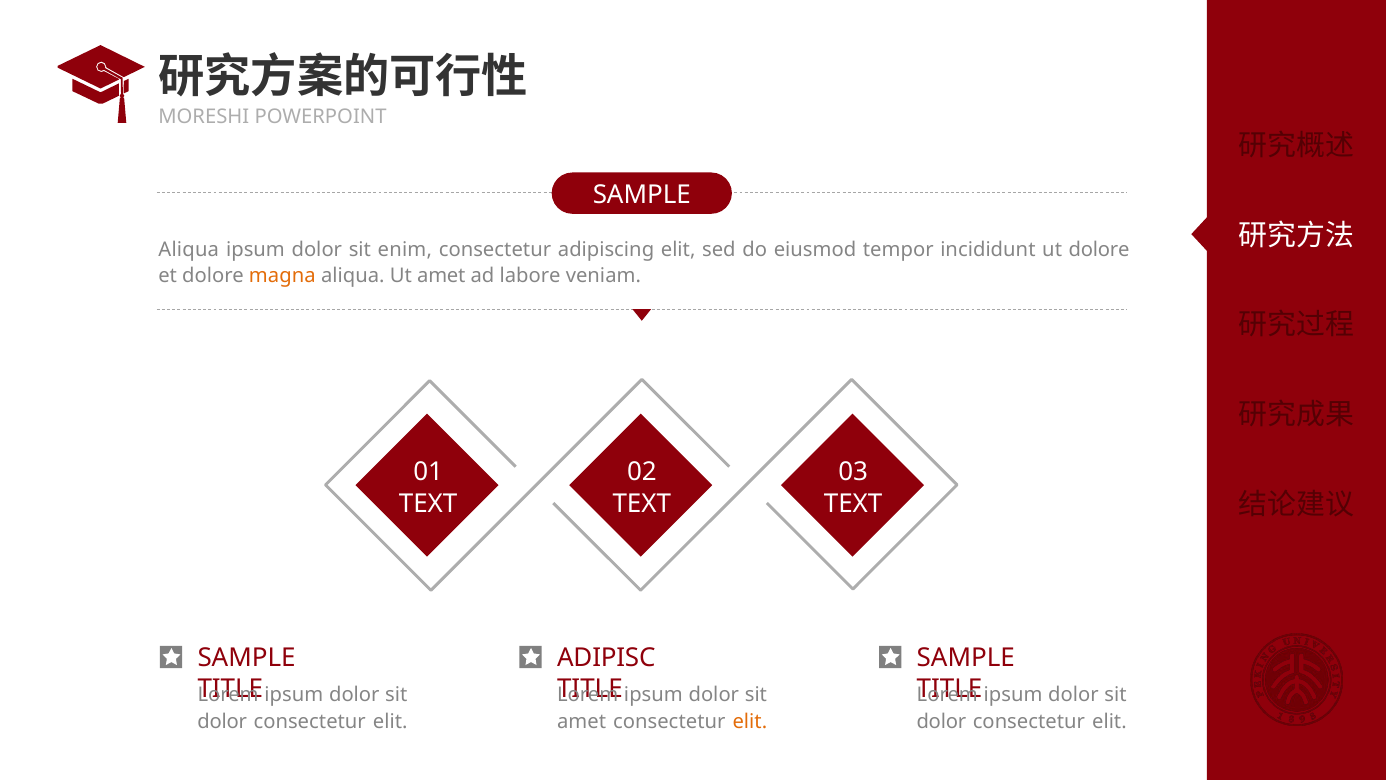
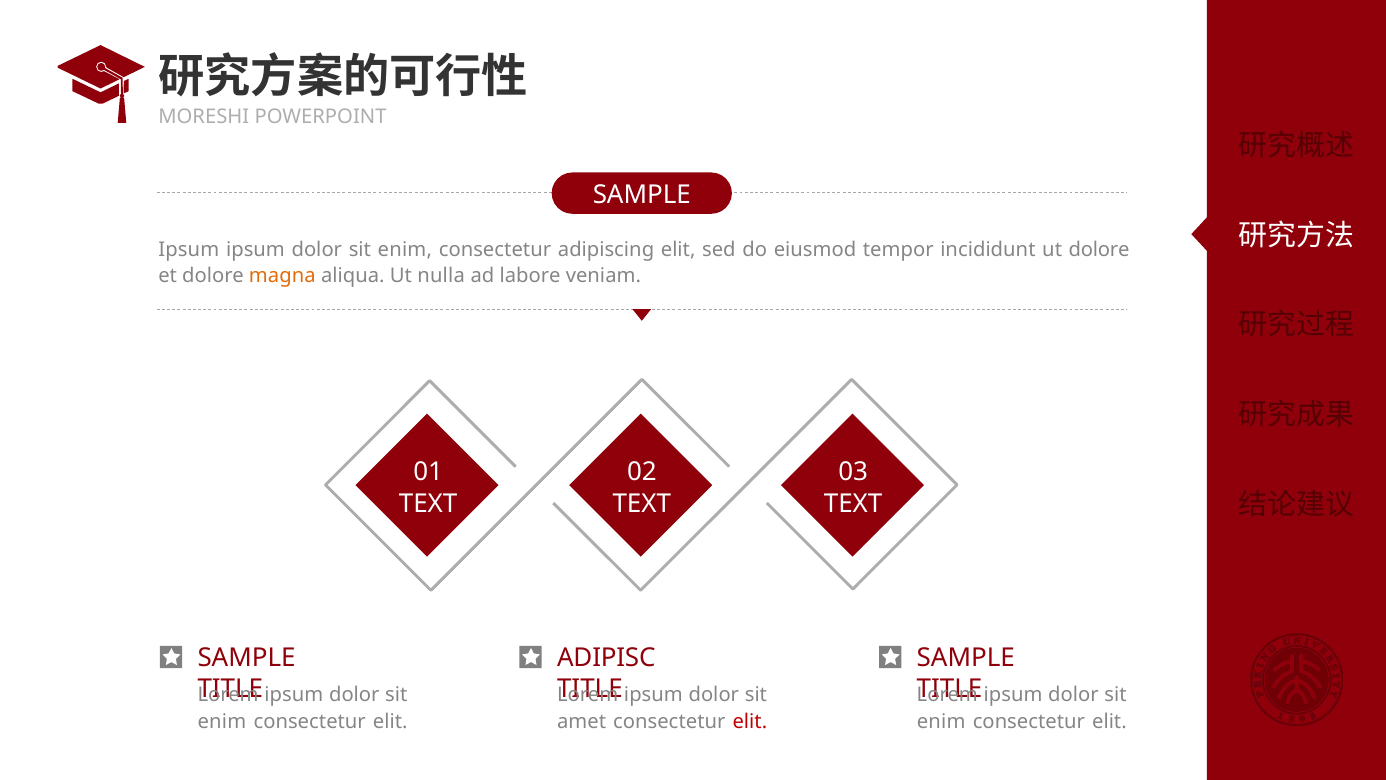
Aliqua at (189, 249): Aliqua -> Ipsum
Ut amet: amet -> nulla
dolor at (222, 721): dolor -> enim
elit at (750, 721) colour: orange -> red
dolor at (941, 721): dolor -> enim
